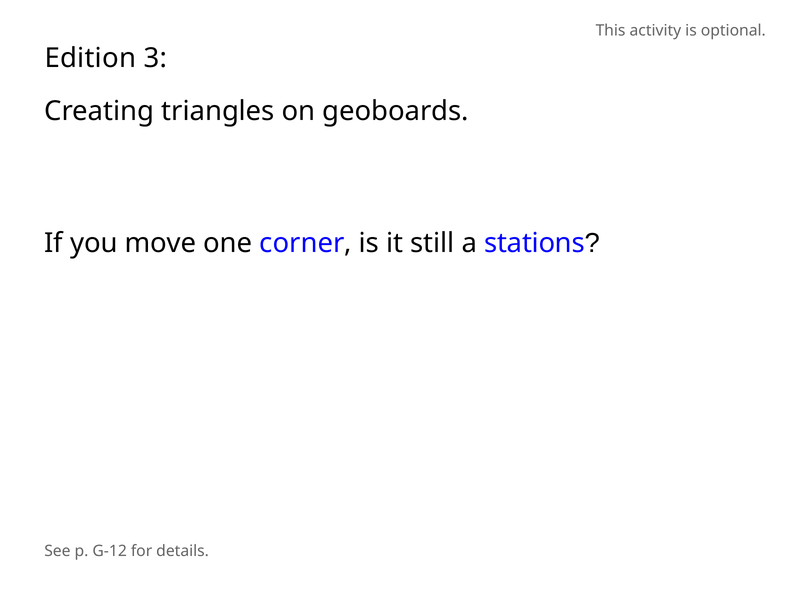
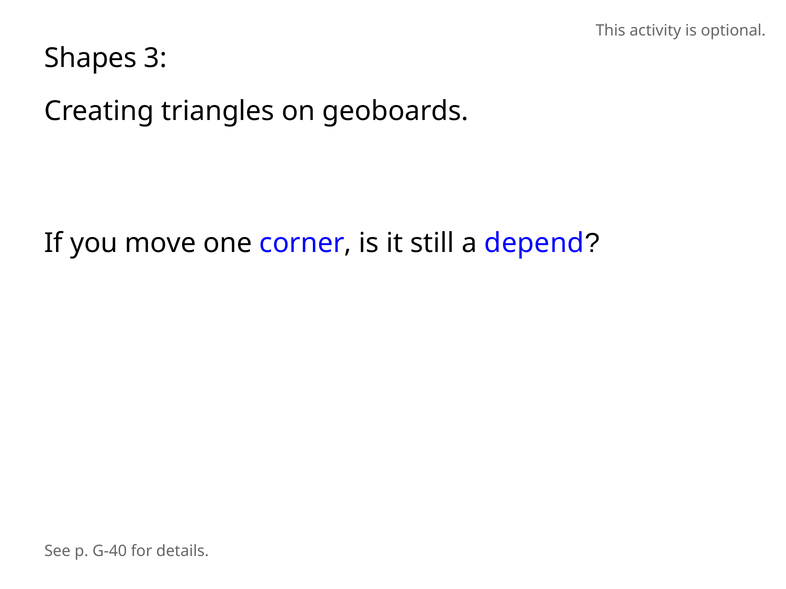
Edition: Edition -> Shapes
stations: stations -> depend
G-12: G-12 -> G-40
